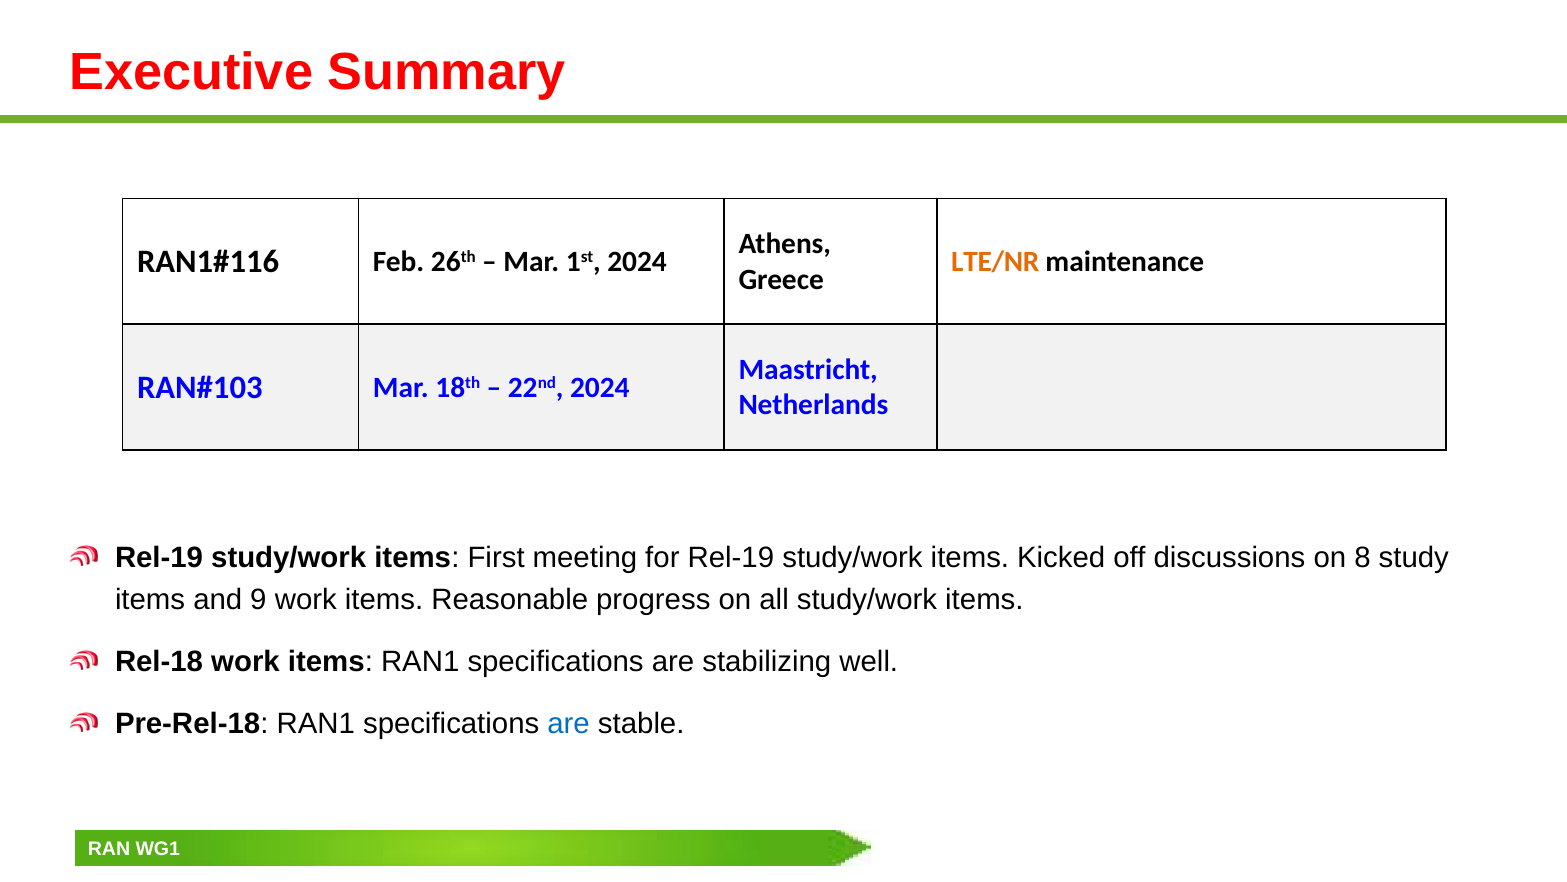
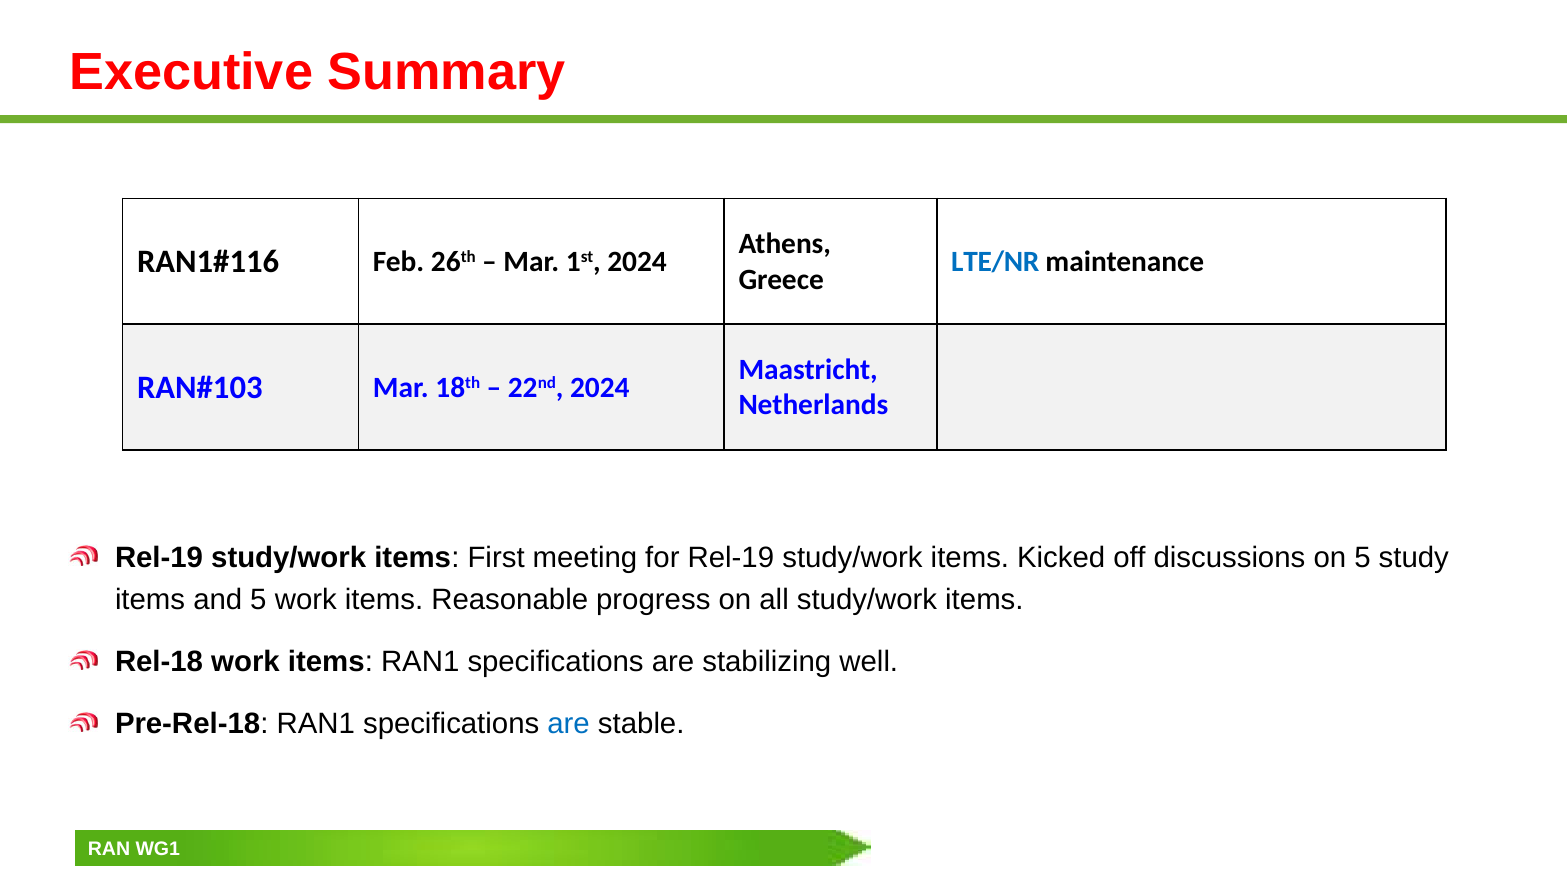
LTE/NR colour: orange -> blue
on 8: 8 -> 5
and 9: 9 -> 5
